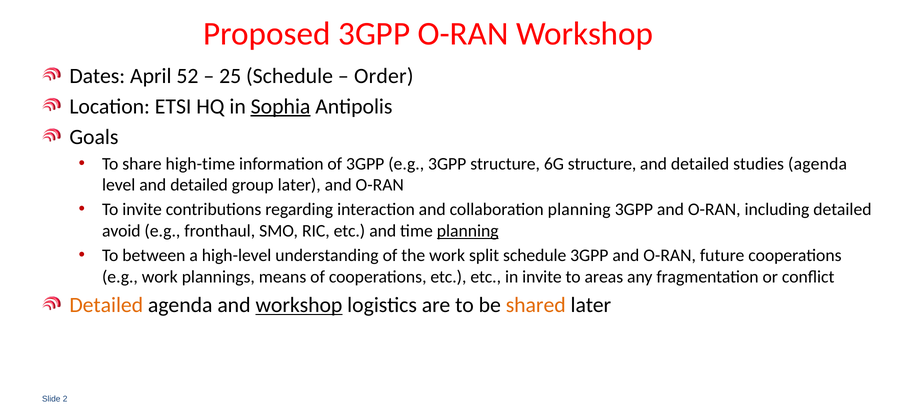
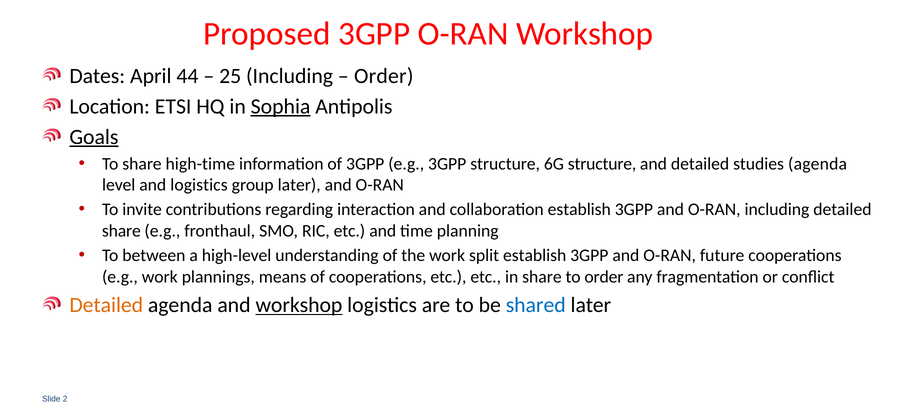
52: 52 -> 44
25 Schedule: Schedule -> Including
Goals underline: none -> present
level and detailed: detailed -> logistics
planning at (579, 210): planning -> establish
avoid at (121, 231): avoid -> share
planning at (468, 231) underline: present -> none
split schedule: schedule -> establish
in invite: invite -> share
to areas: areas -> order
shared colour: orange -> blue
